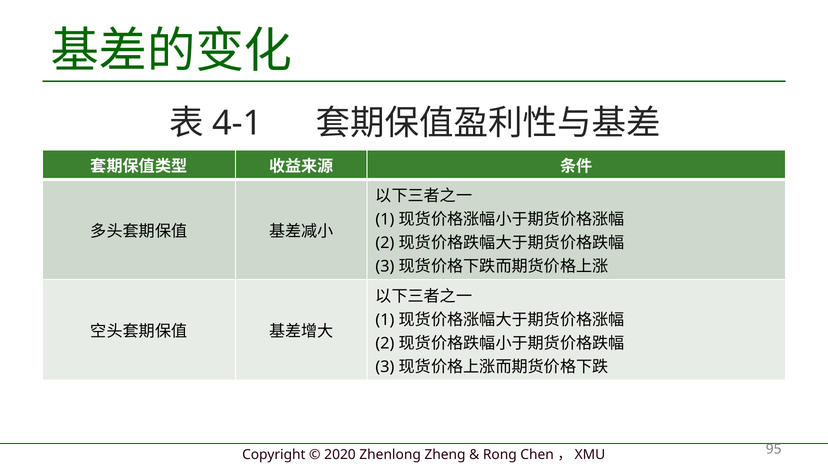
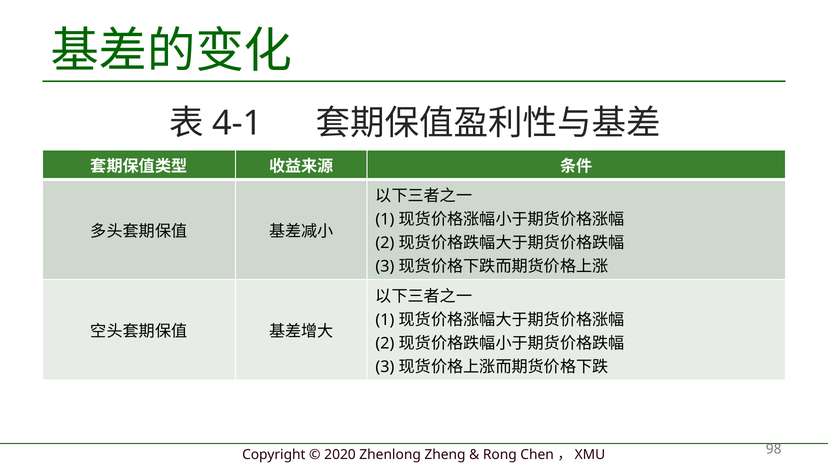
95: 95 -> 98
